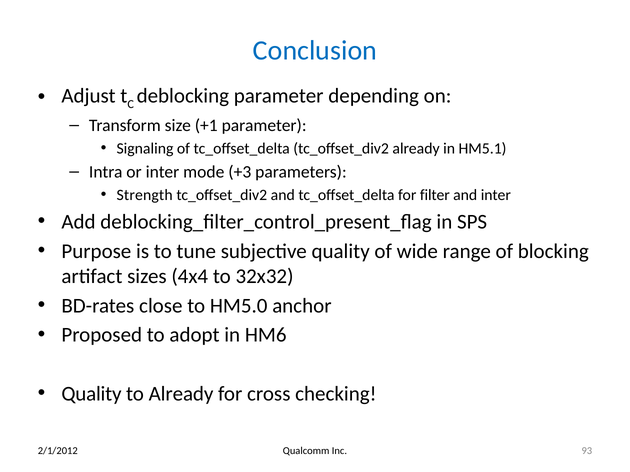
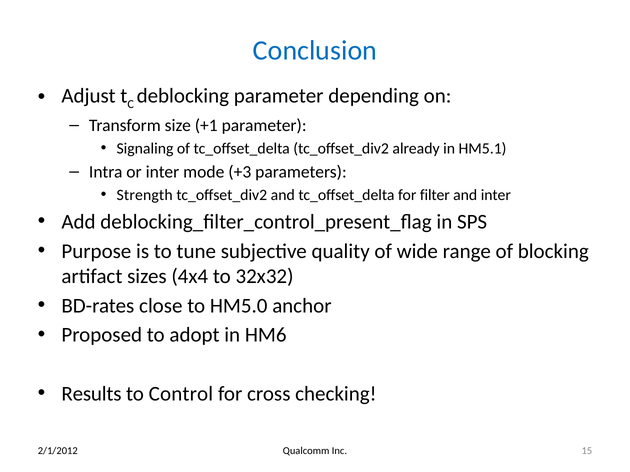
Quality at (91, 394): Quality -> Results
to Already: Already -> Control
93: 93 -> 15
